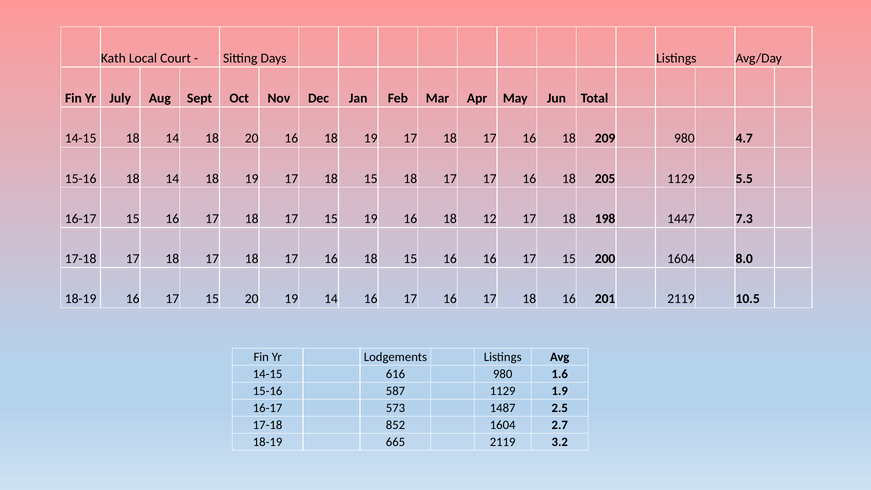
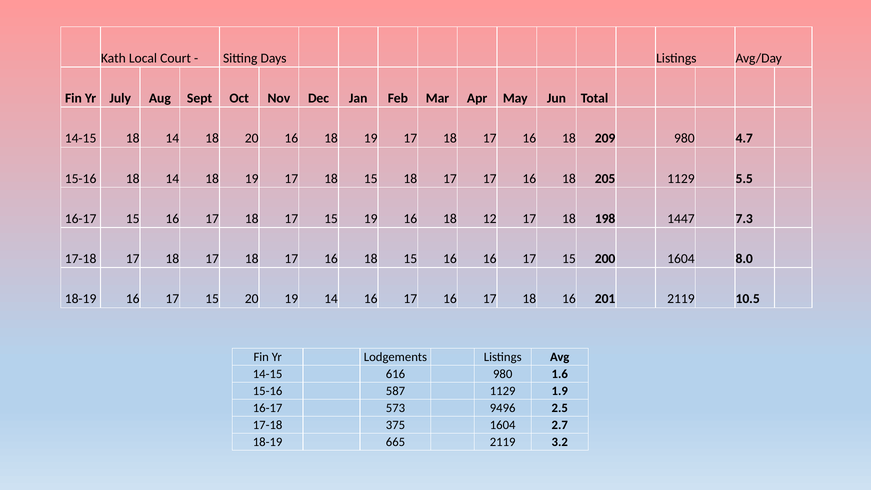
1487: 1487 -> 9496
852: 852 -> 375
